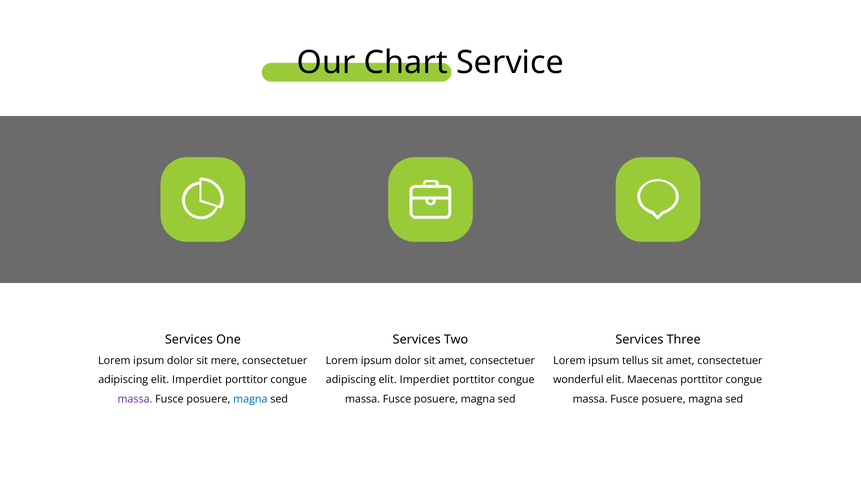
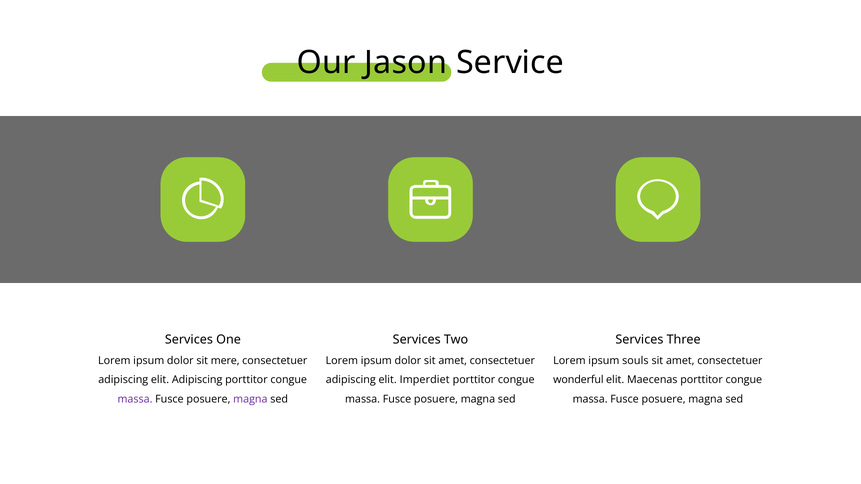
Chart: Chart -> Jason
tellus: tellus -> souls
Imperdiet at (197, 380): Imperdiet -> Adipiscing
magna at (250, 400) colour: blue -> purple
